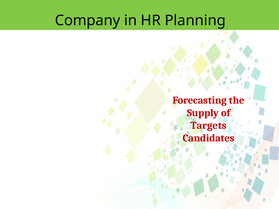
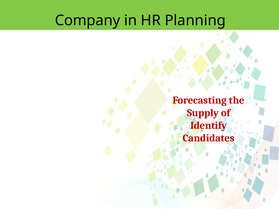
Targets: Targets -> Identify
